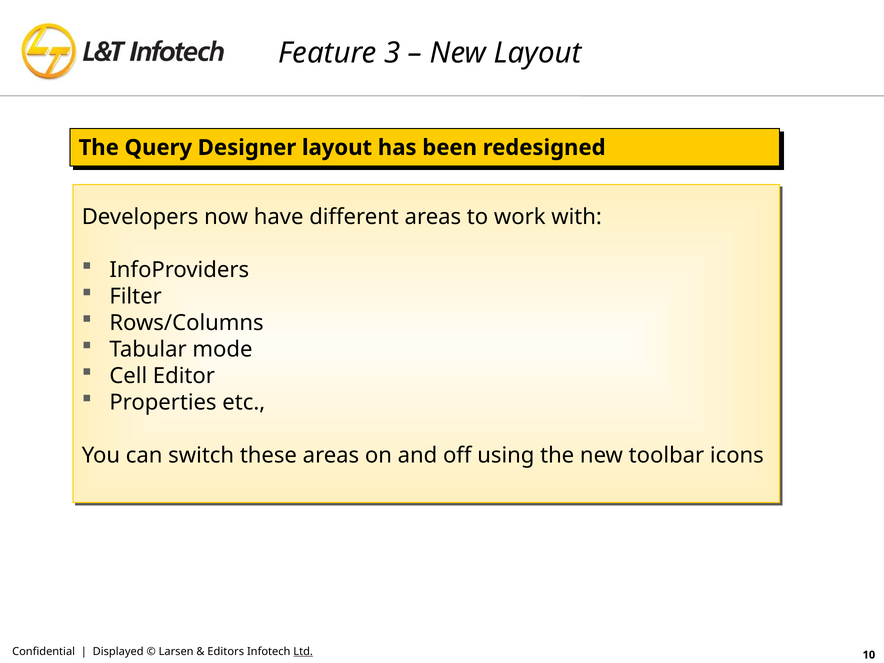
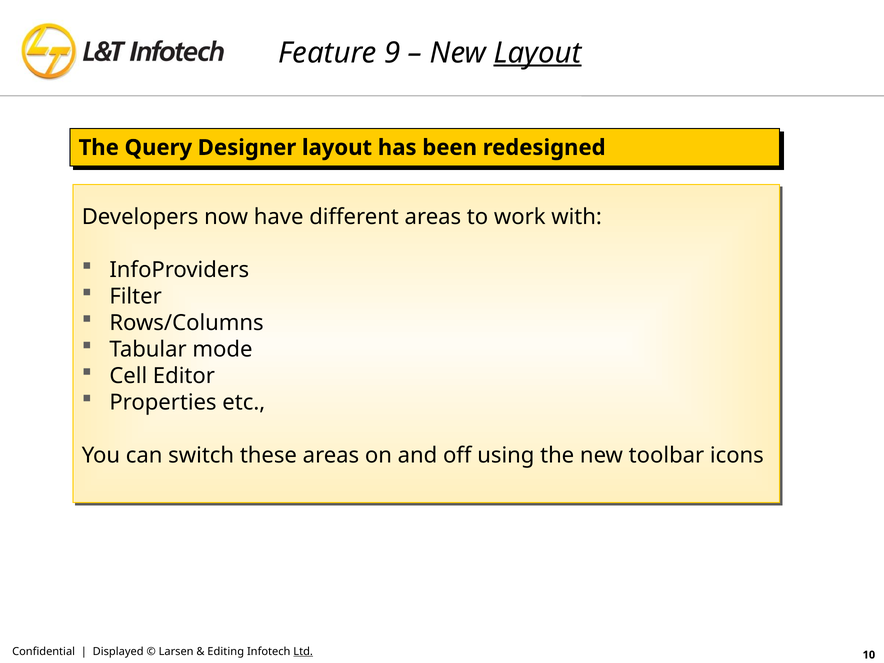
3: 3 -> 9
Layout at (538, 53) underline: none -> present
Editors: Editors -> Editing
